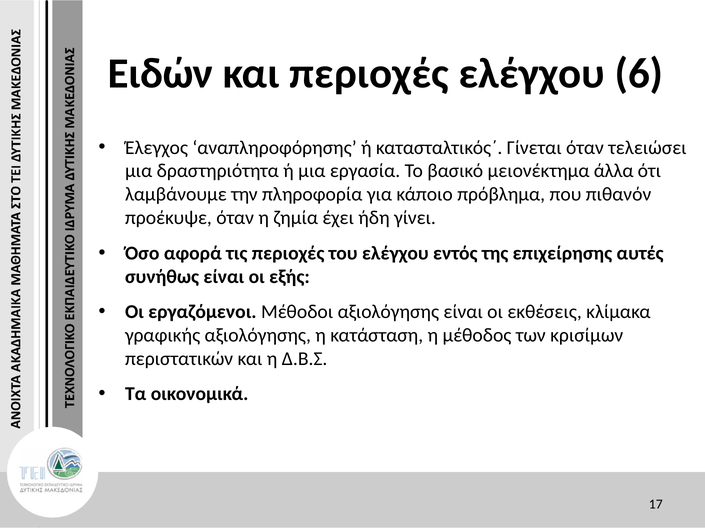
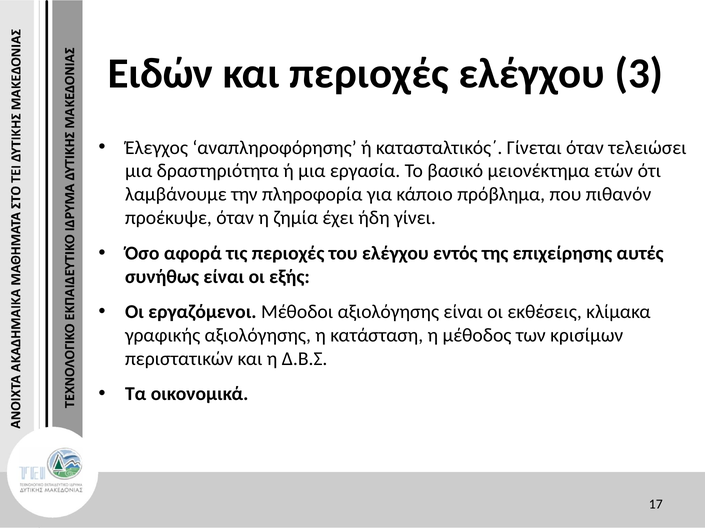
6: 6 -> 3
άλλα: άλλα -> ετών
